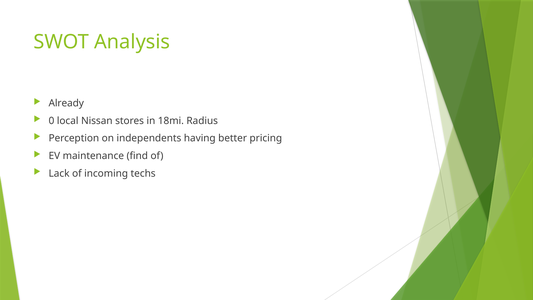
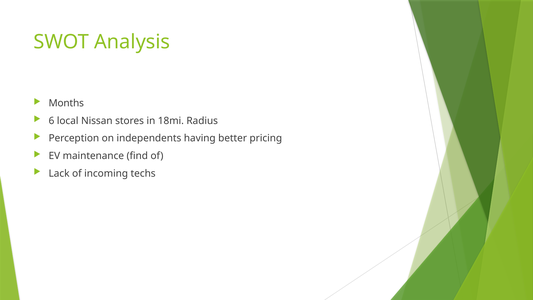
Already: Already -> Months
0: 0 -> 6
